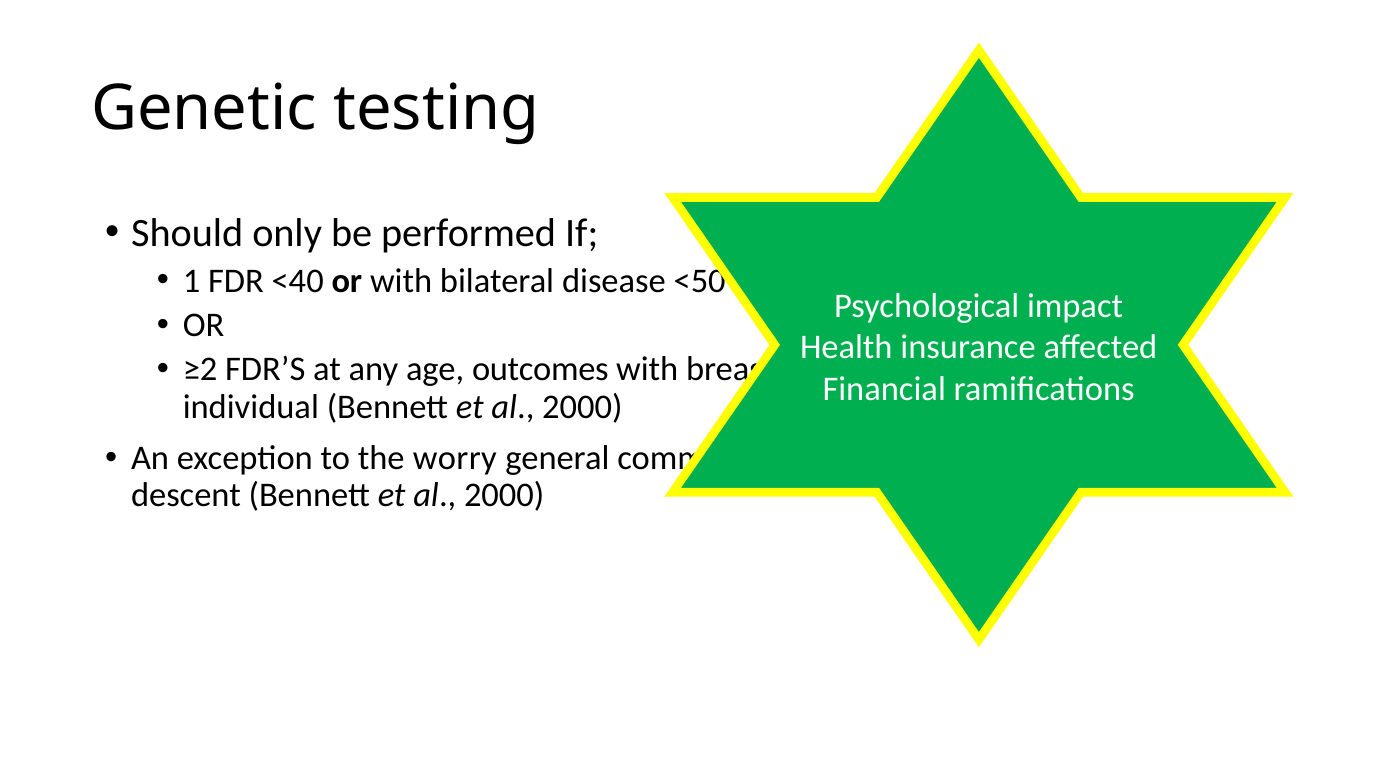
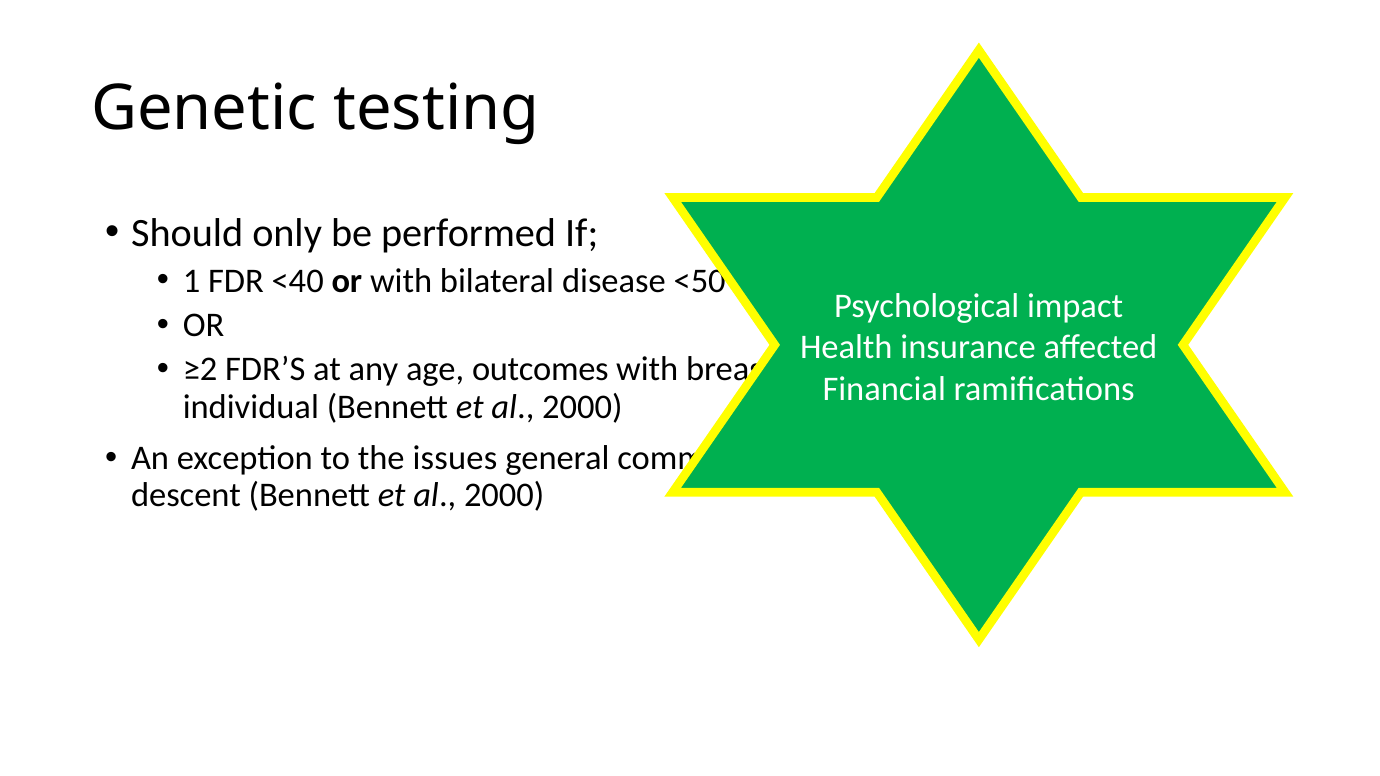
worry: worry -> issues
